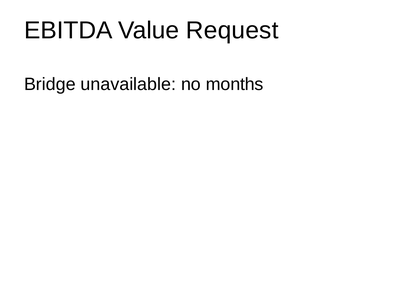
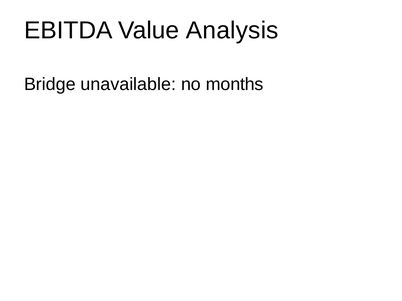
Request: Request -> Analysis
